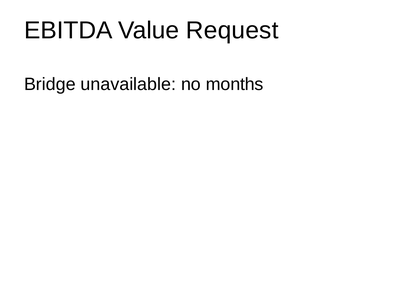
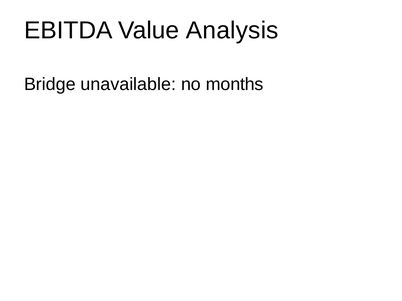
Request: Request -> Analysis
